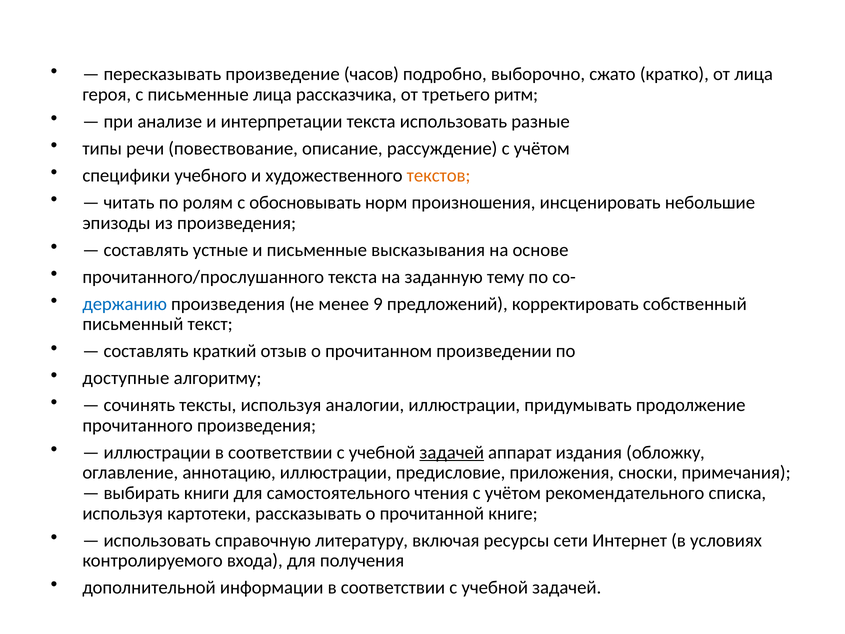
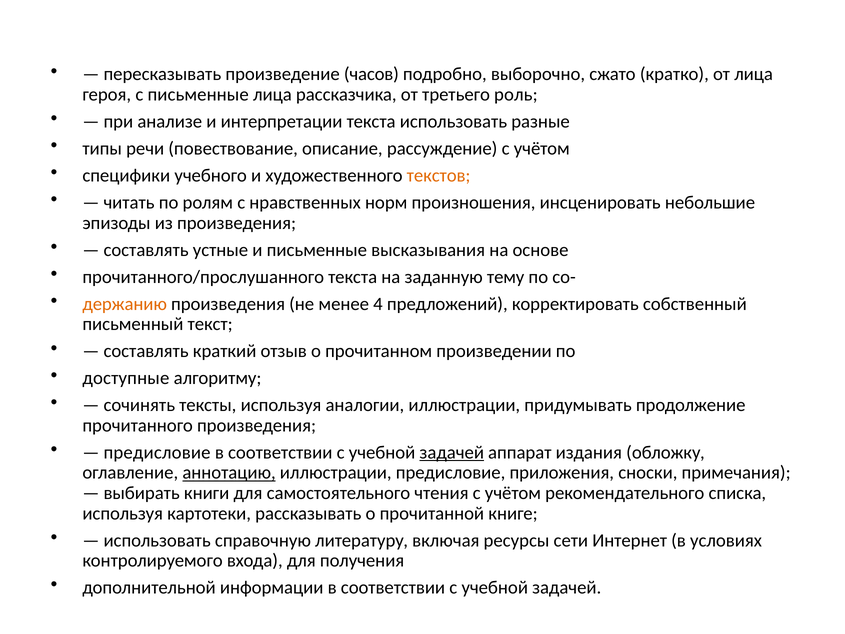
ритм: ритм -> роль
обосновывать: обосновывать -> нравственных
держанию colour: blue -> orange
9: 9 -> 4
иллюстрации at (157, 452): иллюстрации -> предисловие
аннотацию underline: none -> present
